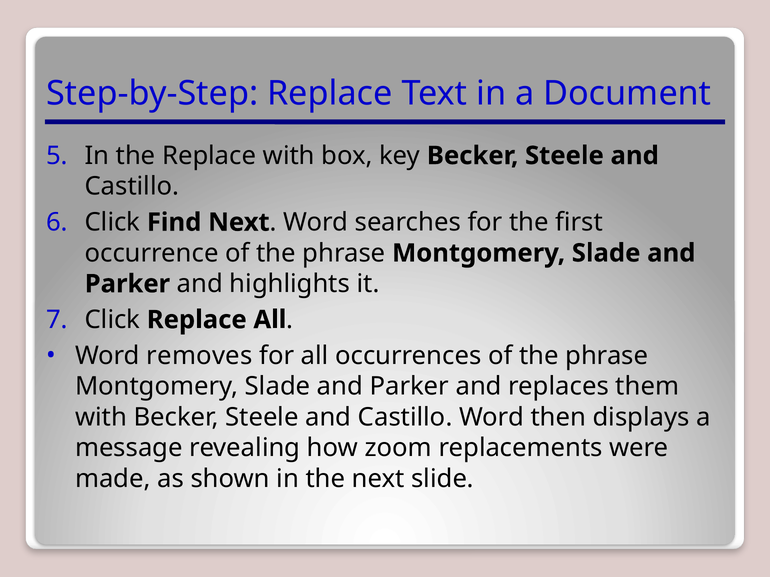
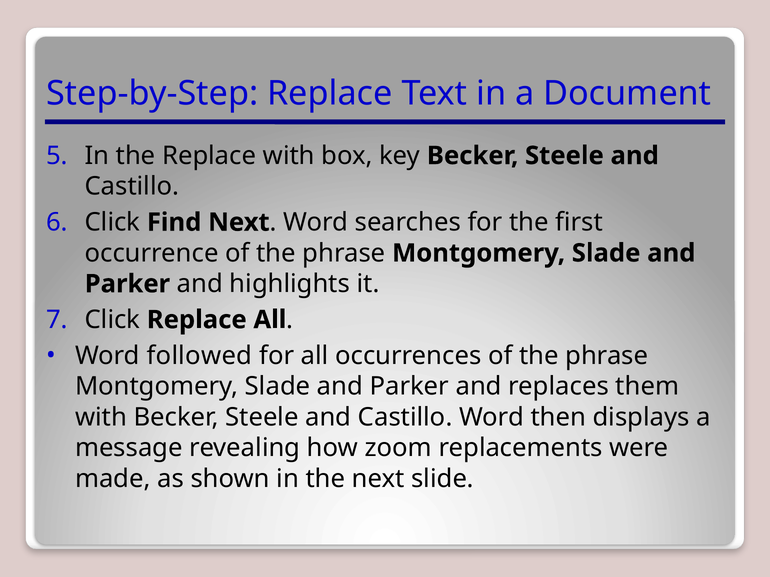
removes: removes -> followed
